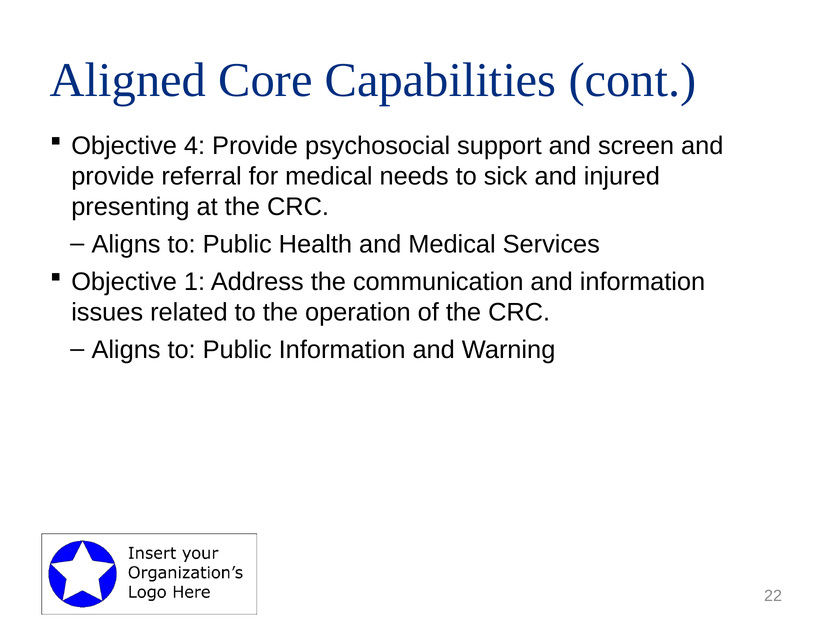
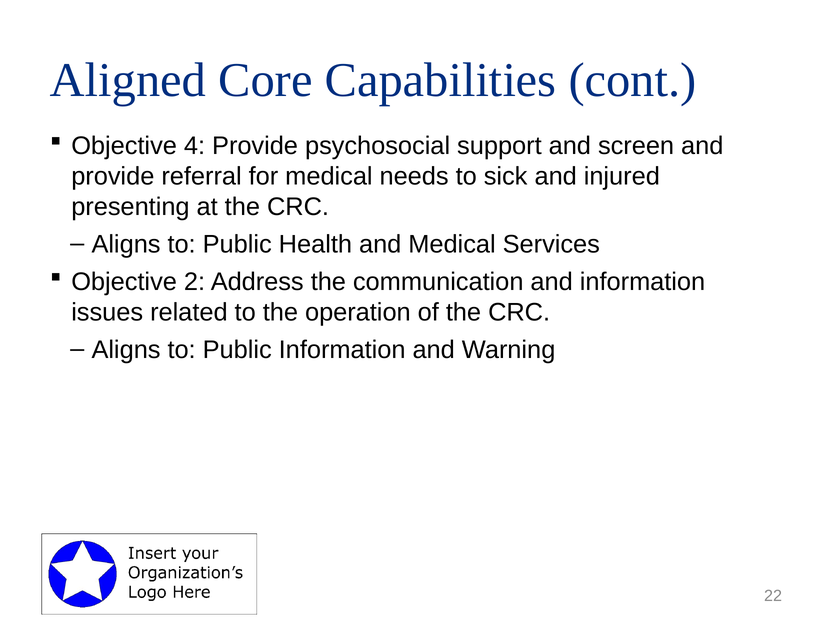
1: 1 -> 2
